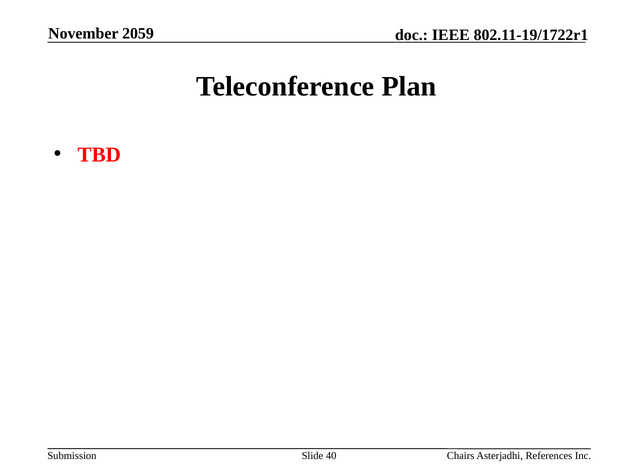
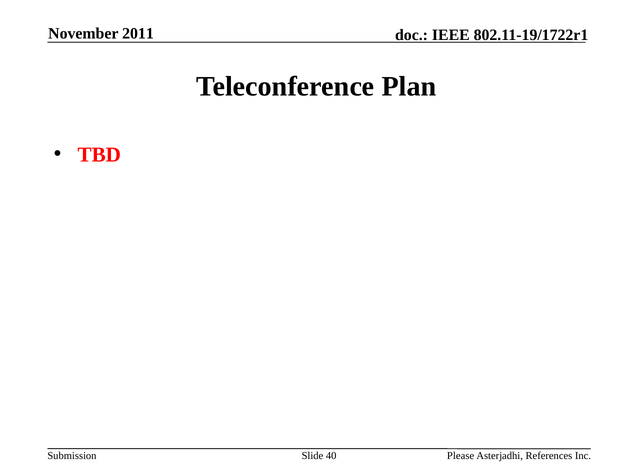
2059: 2059 -> 2011
Chairs: Chairs -> Please
